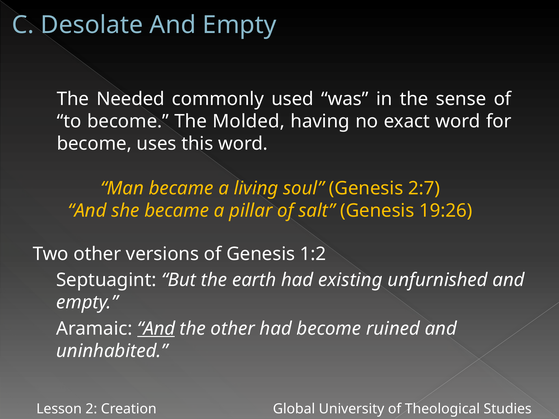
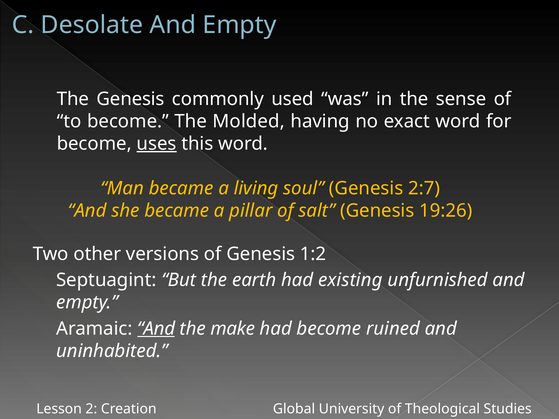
The Needed: Needed -> Genesis
uses underline: none -> present
the other: other -> make
